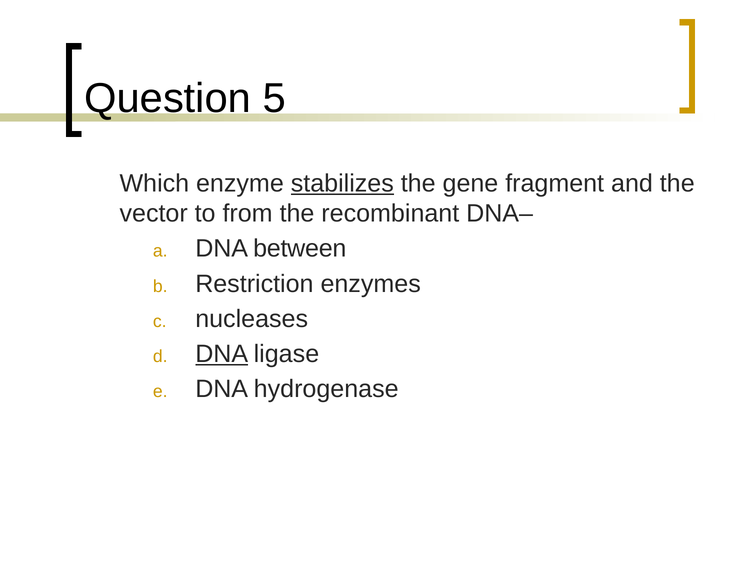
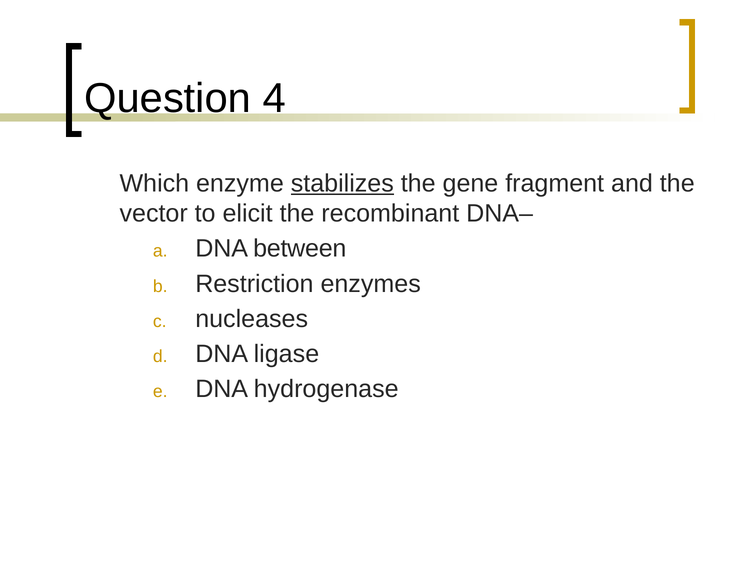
5: 5 -> 4
from: from -> elicit
DNA at (222, 354) underline: present -> none
